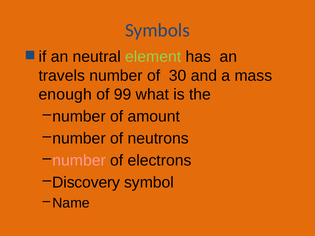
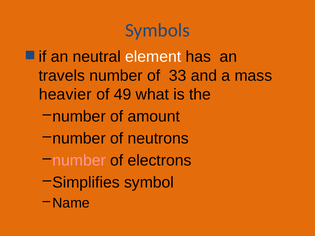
element colour: light green -> white
30: 30 -> 33
enough: enough -> heavier
99: 99 -> 49
Discovery: Discovery -> Simplifies
